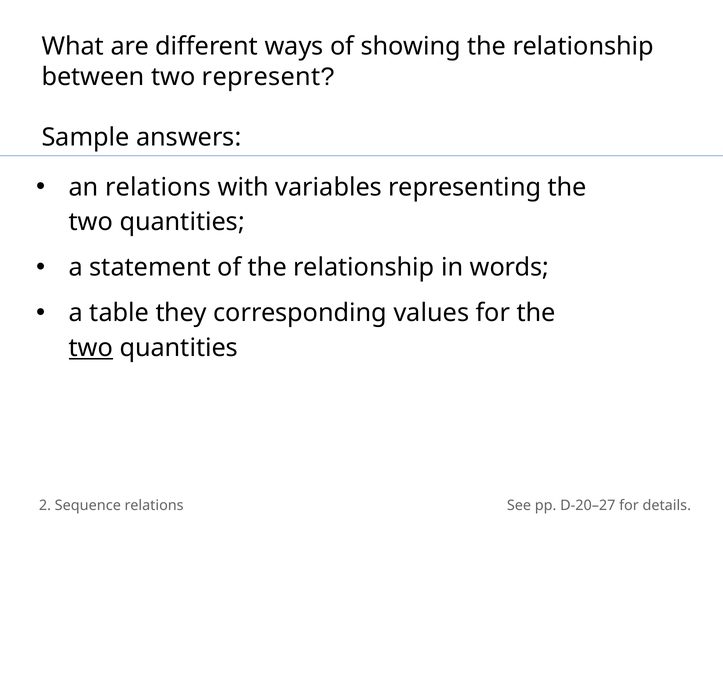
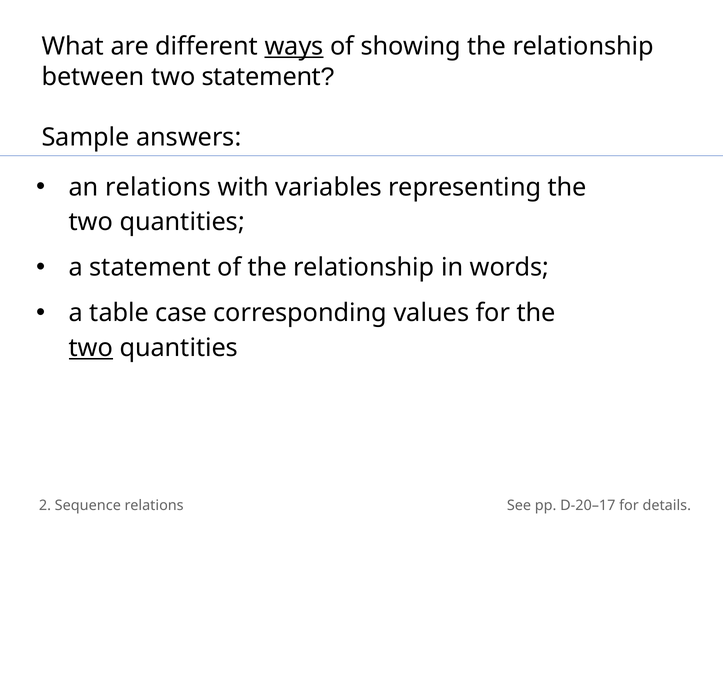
ways underline: none -> present
two represent: represent -> statement
they: they -> case
D-20–27: D-20–27 -> D-20–17
